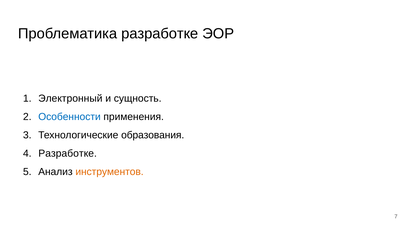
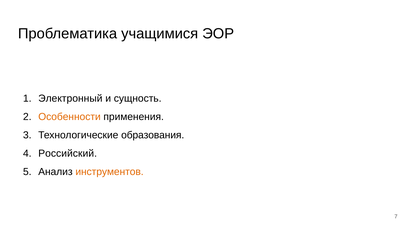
Проблематика разработке: разработке -> учащимися
Особенности colour: blue -> orange
Разработке at (68, 154): Разработке -> Российский
